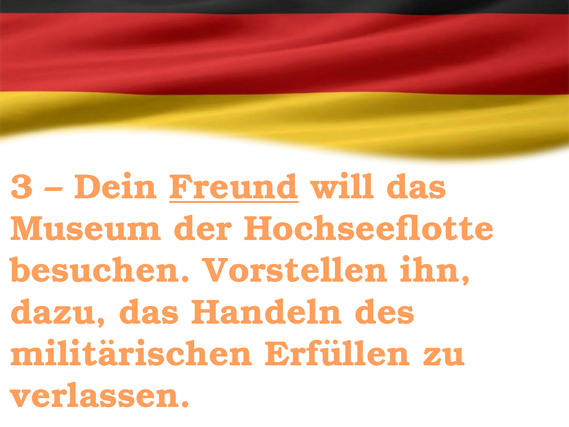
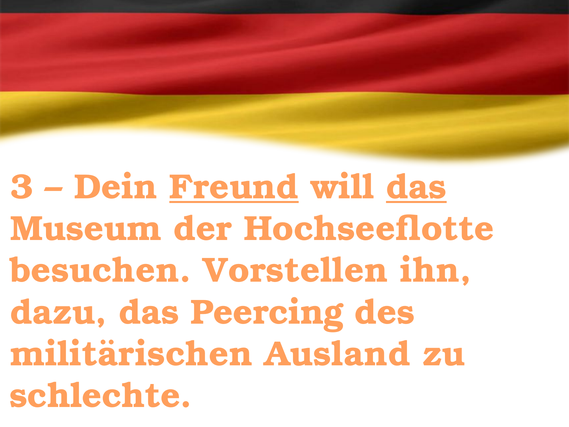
das at (416, 187) underline: none -> present
Handeln: Handeln -> Peercing
Erfüllen: Erfüllen -> Ausland
verlassen: verlassen -> schlechte
